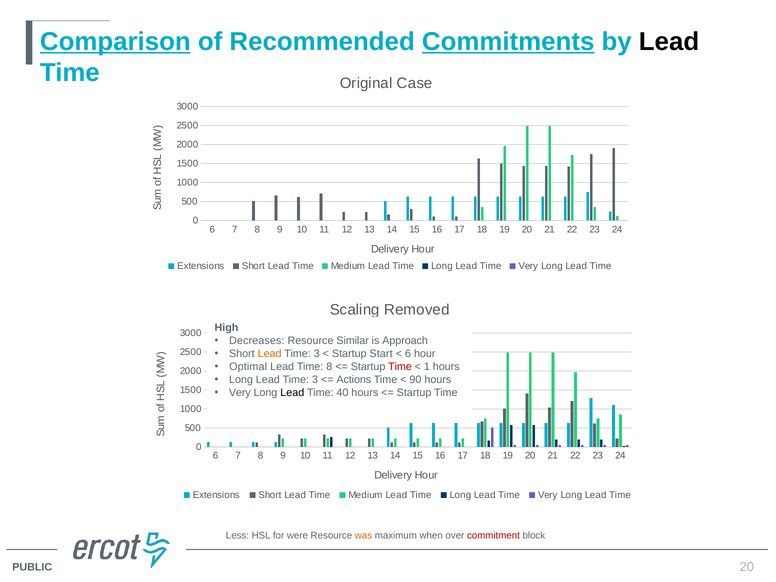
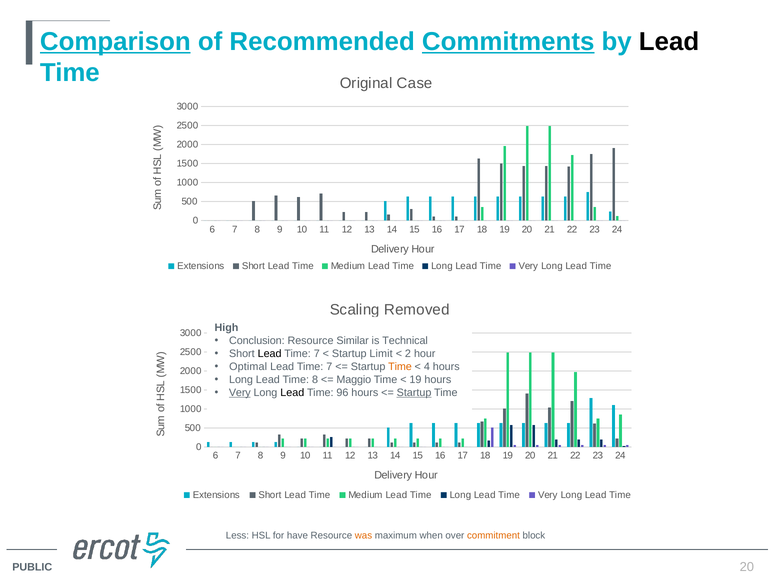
Decreases: Decreases -> Conclusion
Approach: Approach -> Technical
Lead at (270, 354) colour: orange -> black
3 at (317, 354): 3 -> 7
Start: Start -> Limit
6 at (408, 354): 6 -> 2
8 at (329, 367): 8 -> 7
Time at (400, 367) colour: red -> orange
1: 1 -> 4
Long Lead Time 3: 3 -> 8
Actions: Actions -> Maggio
90 at (415, 380): 90 -> 19
Very at (240, 393) underline: none -> present
40: 40 -> 96
Startup at (414, 393) underline: none -> present
were: were -> have
commitment colour: red -> orange
